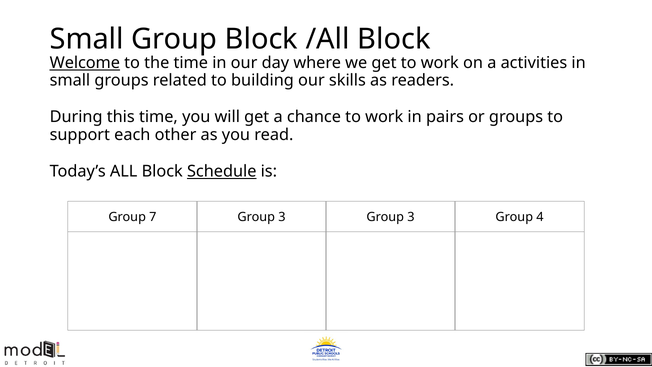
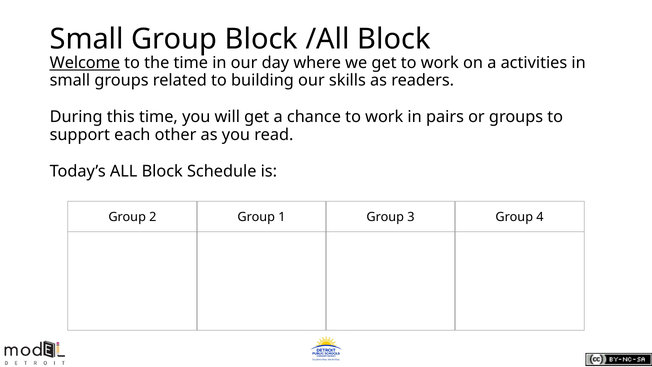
Schedule underline: present -> none
7: 7 -> 2
3 at (282, 217): 3 -> 1
